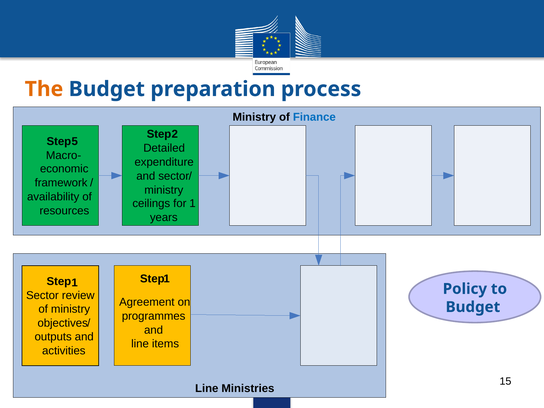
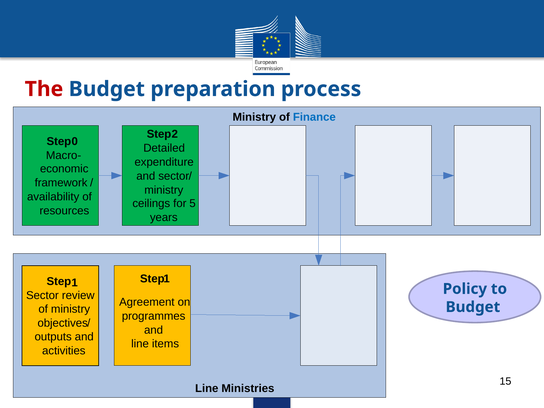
The colour: orange -> red
5: 5 -> 0
for 1: 1 -> 5
